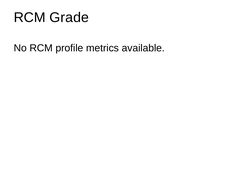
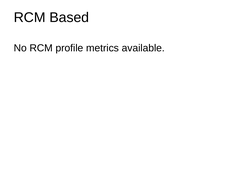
Grade: Grade -> Based
